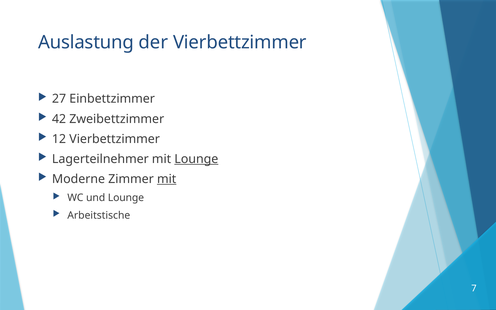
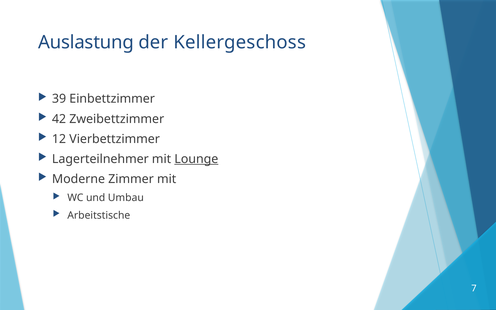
der Vierbettzimmer: Vierbettzimmer -> Kellergeschoss
27: 27 -> 39
mit at (167, 179) underline: present -> none
und Lounge: Lounge -> Umbau
